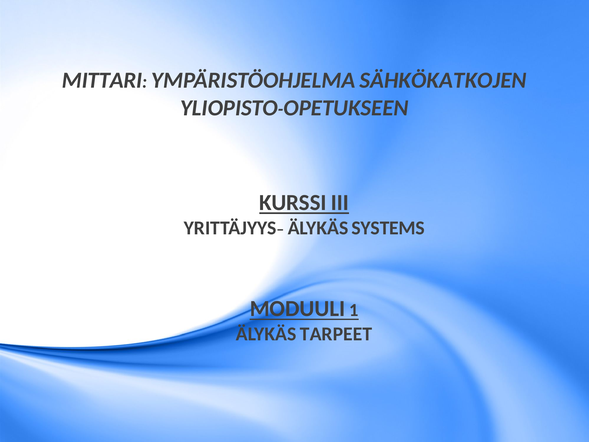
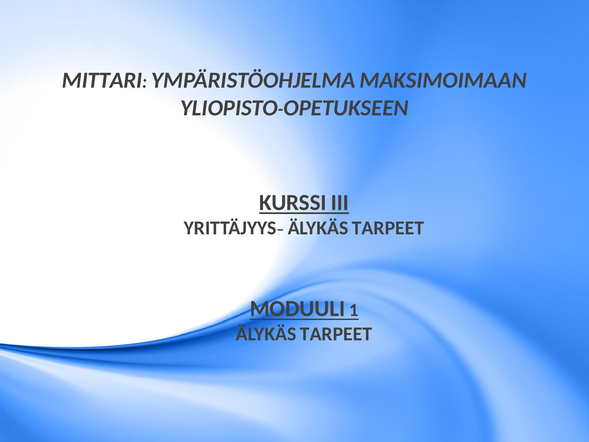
SÄHKÖKATKOJEN: SÄHKÖKATKOJEN -> MAKSIMOIMAAN
SYSTEMS at (388, 228): SYSTEMS -> TARPEET
